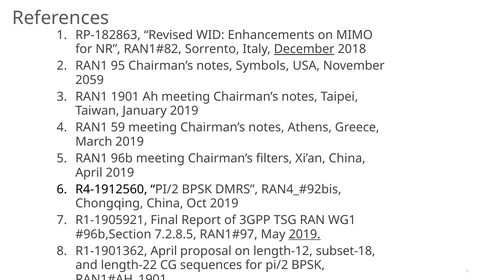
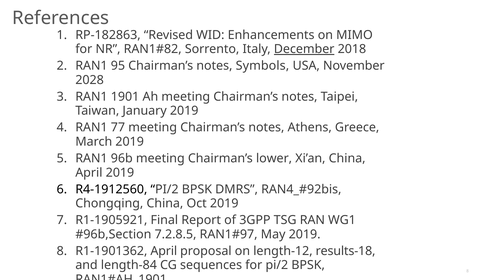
2059: 2059 -> 2028
59: 59 -> 77
filters: filters -> lower
2019 at (305, 234) underline: present -> none
subset-18: subset-18 -> results-18
length-22: length-22 -> length-84
